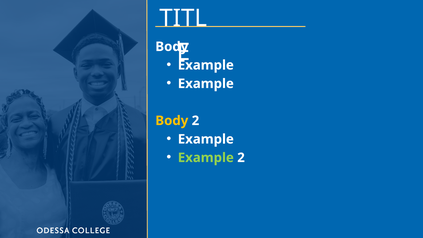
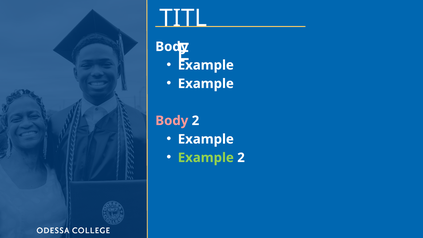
Body at (172, 121) colour: yellow -> pink
